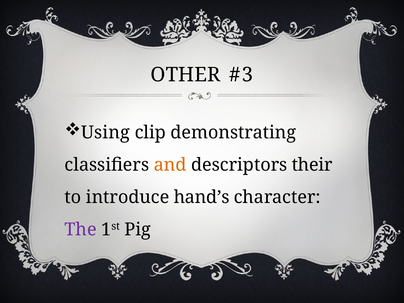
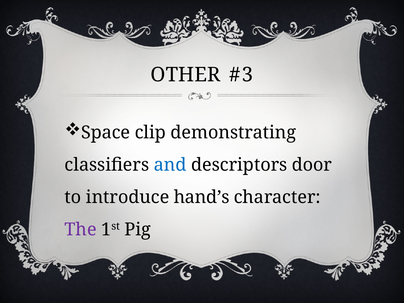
Using: Using -> Space
and colour: orange -> blue
their: their -> door
